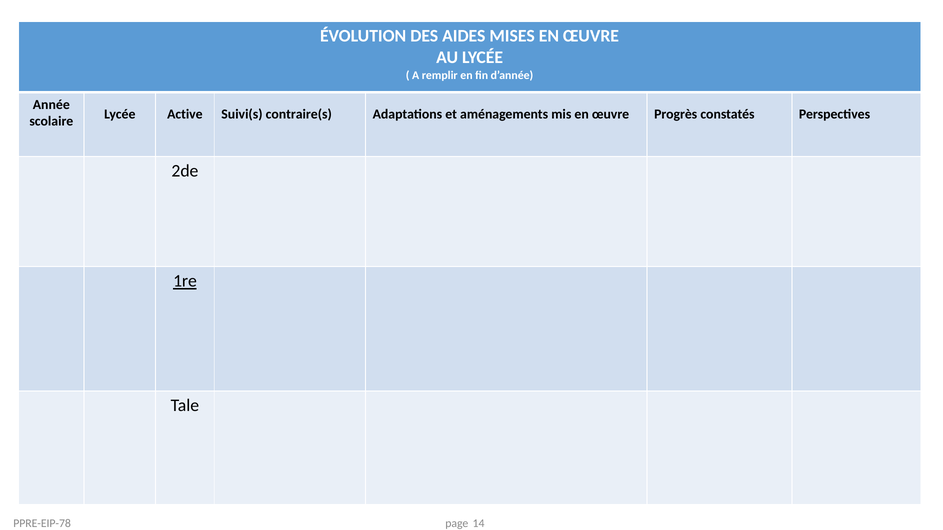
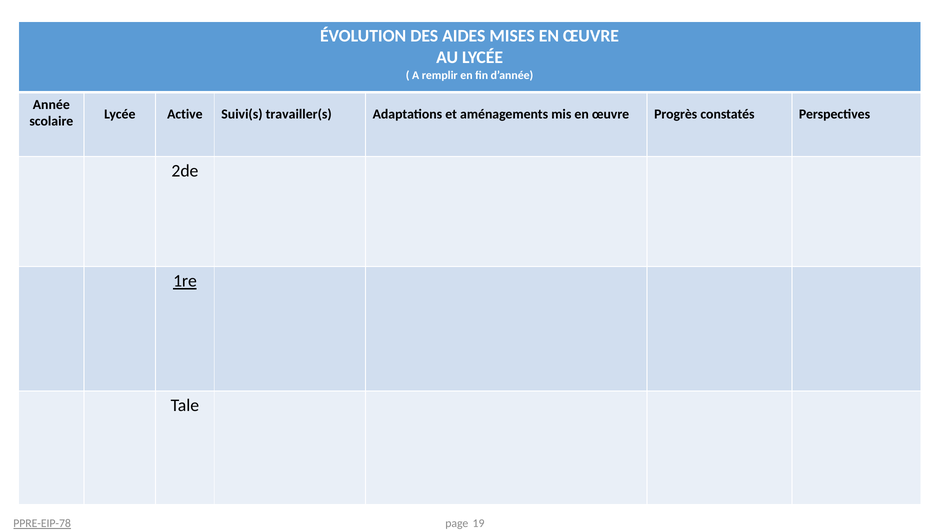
contraire(s: contraire(s -> travailler(s
PPRE-EIP-78 underline: none -> present
14: 14 -> 19
